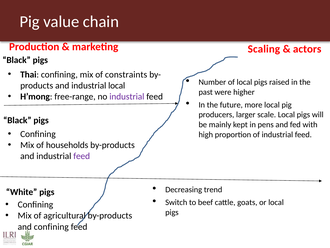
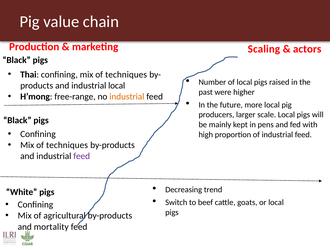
confining mix of constraints: constraints -> techniques
industrial at (127, 96) colour: purple -> orange
households at (67, 145): households -> techniques
and confining: confining -> mortality
